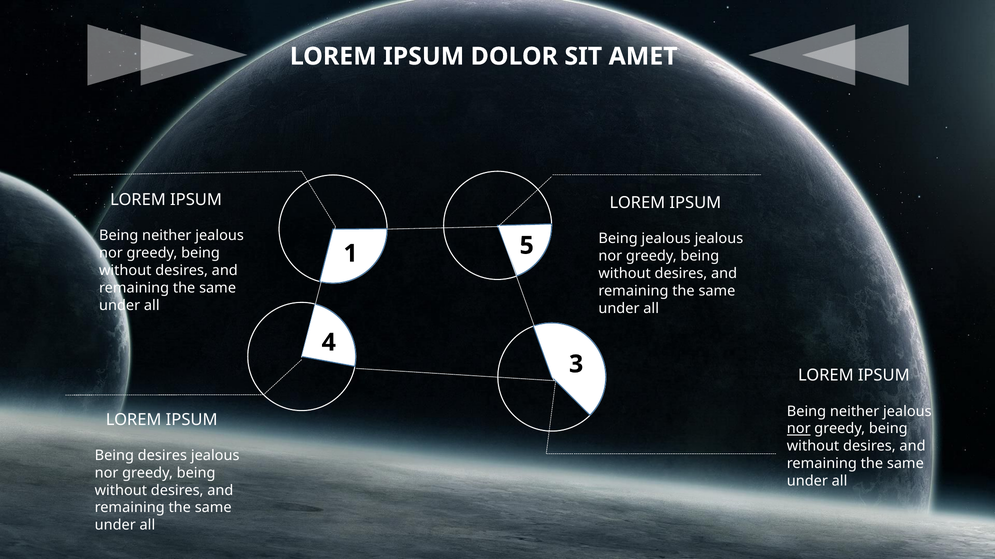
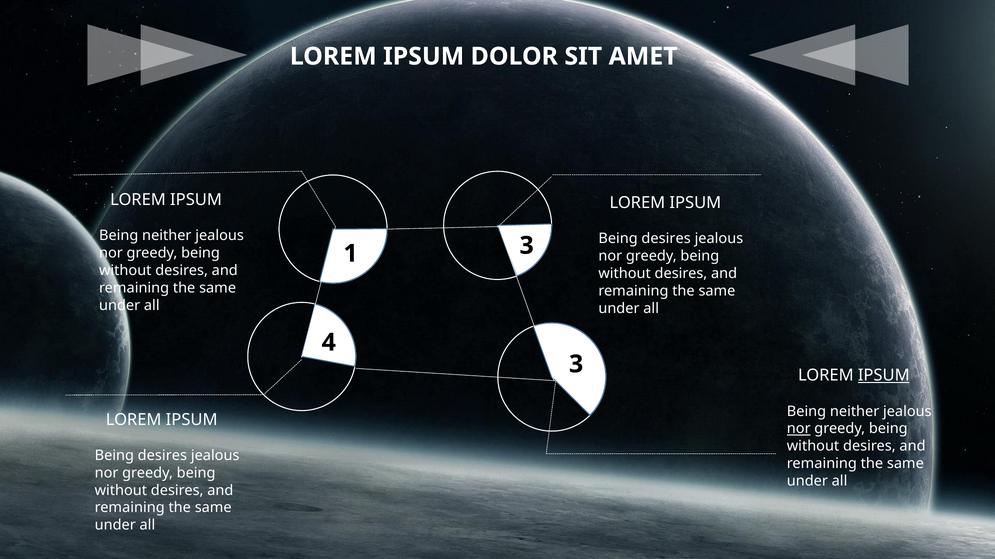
jealous at (666, 239): jealous -> desires
1 5: 5 -> 3
IPSUM at (884, 376) underline: none -> present
